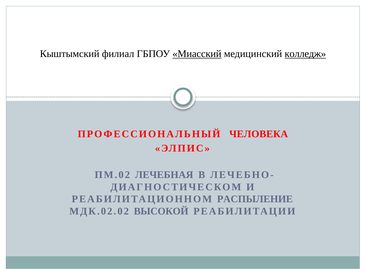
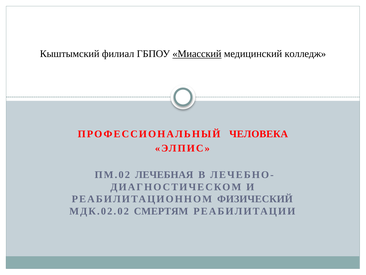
колледж underline: present -> none
РАСПЫЛЕНИЕ: РАСПЫЛЕНИЕ -> ФИЗИЧЕСКИЙ
ВЫСОКОЙ: ВЫСОКОЙ -> СМЕРТЯМ
